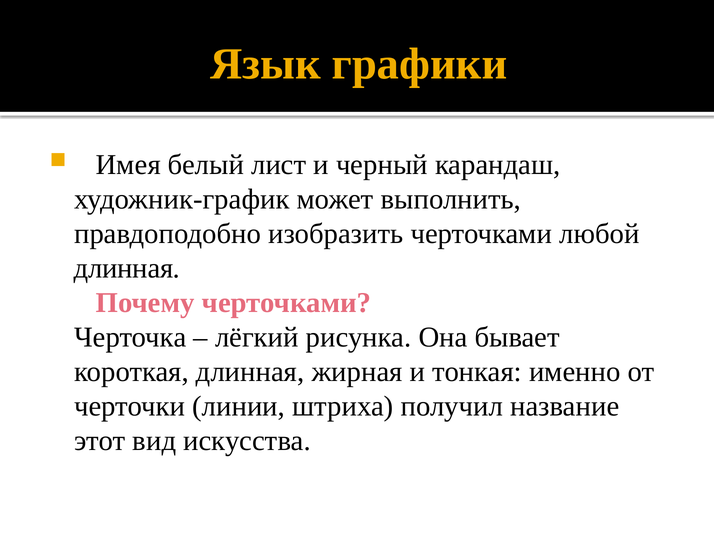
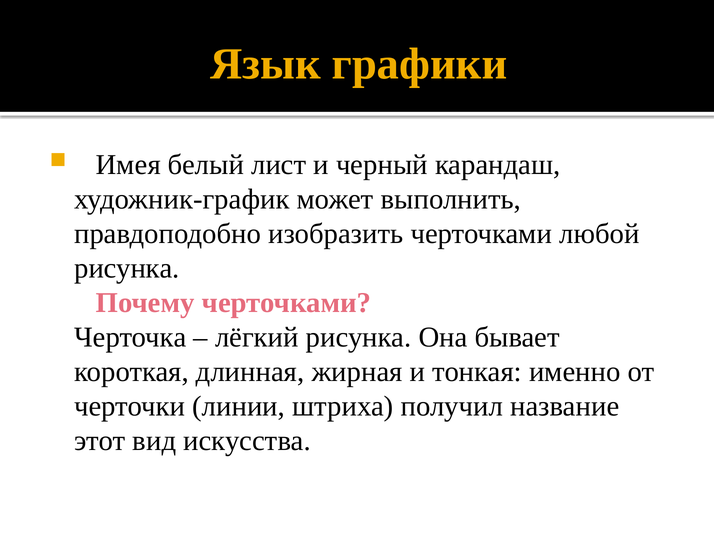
длинная at (127, 269): длинная -> рисунка
